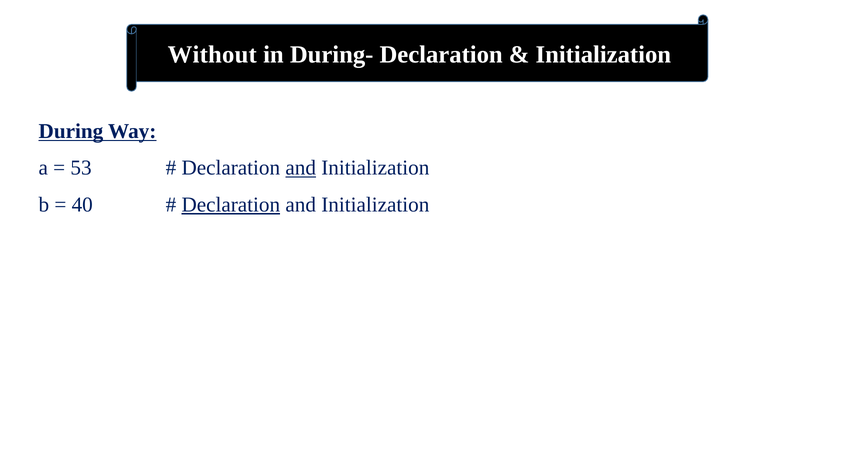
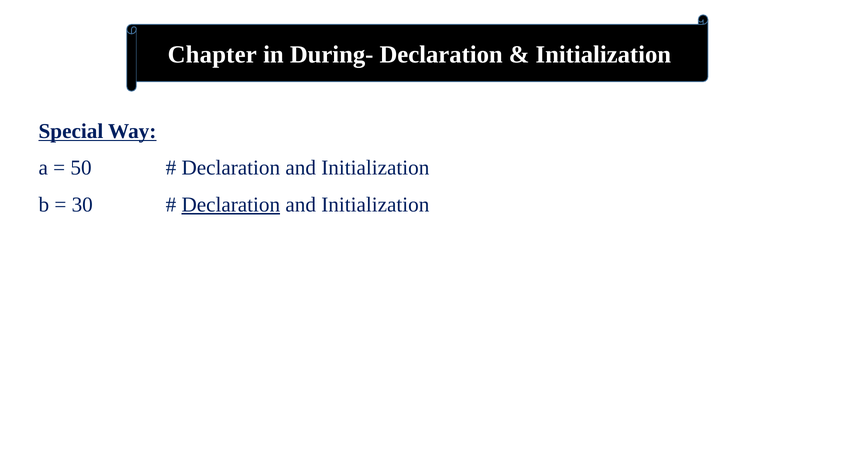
Without: Without -> Chapter
During: During -> Special
53: 53 -> 50
and at (301, 168) underline: present -> none
40: 40 -> 30
